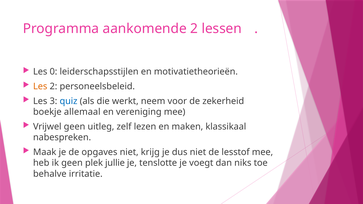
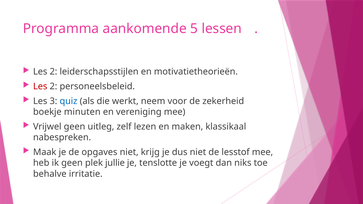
aankomende 2: 2 -> 5
0 at (53, 72): 0 -> 2
Les at (40, 86) colour: orange -> red
allemaal: allemaal -> minuten
